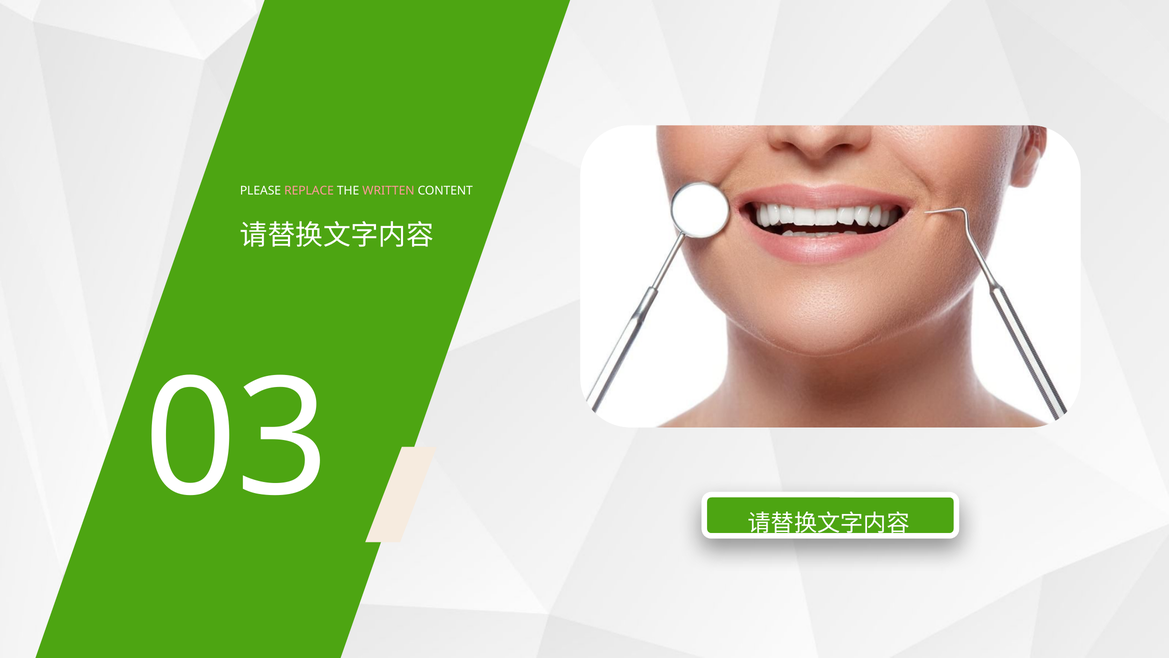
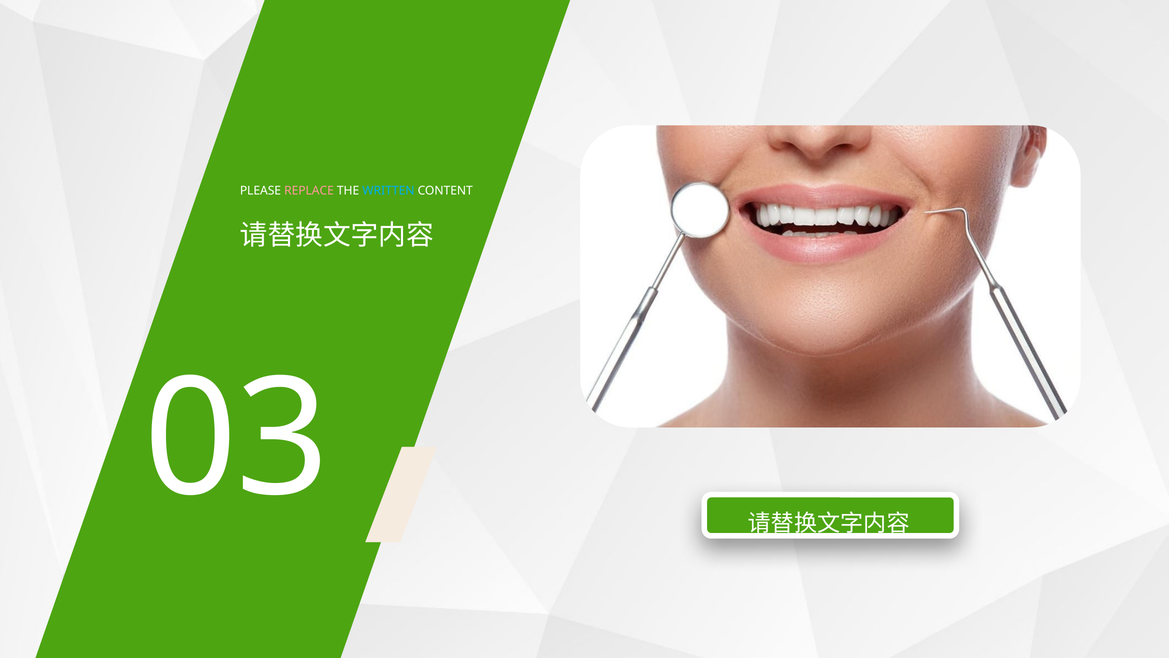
WRITTEN colour: pink -> light blue
